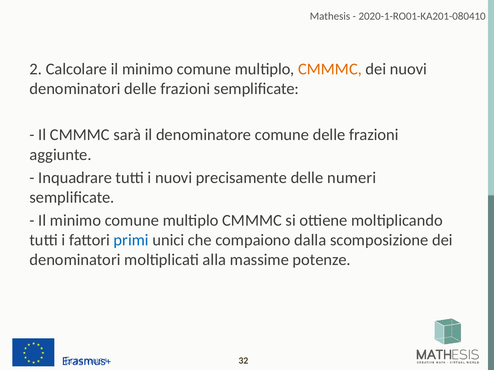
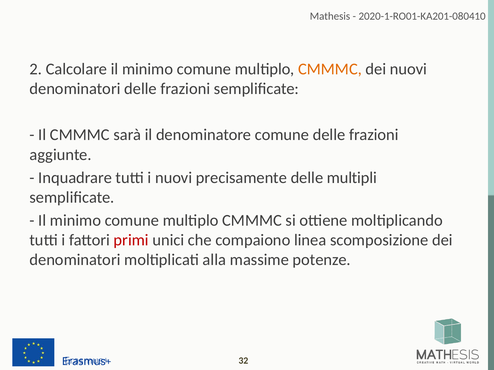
numeri: numeri -> multipli
primi colour: blue -> red
dalla: dalla -> linea
